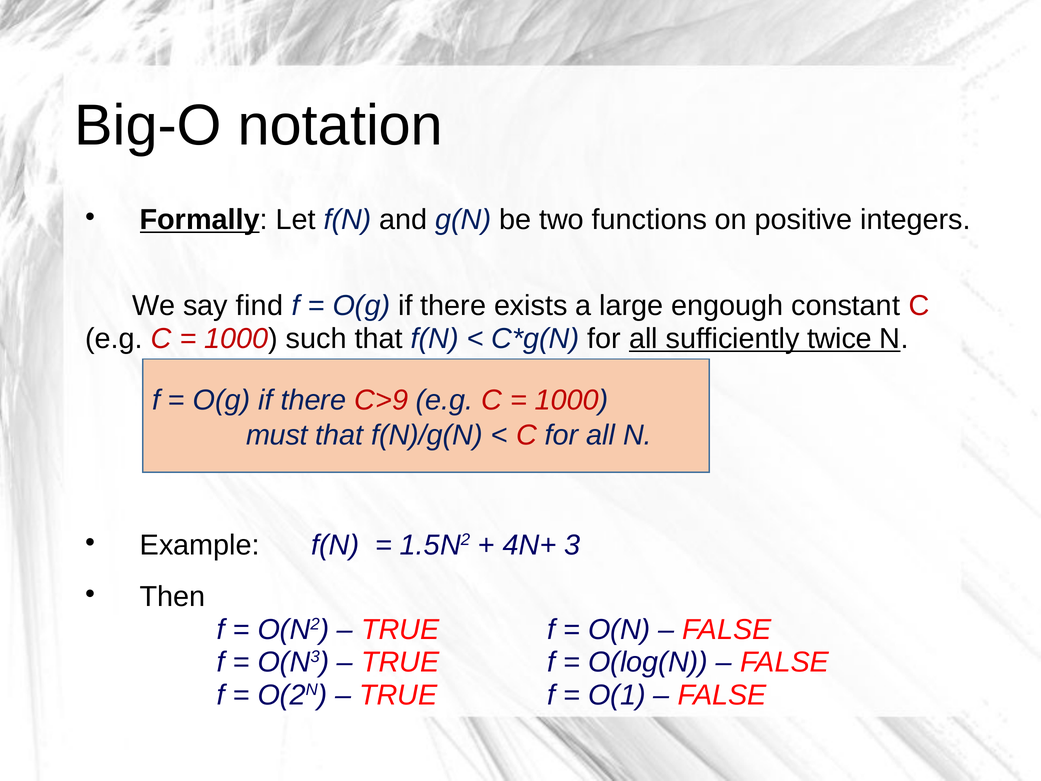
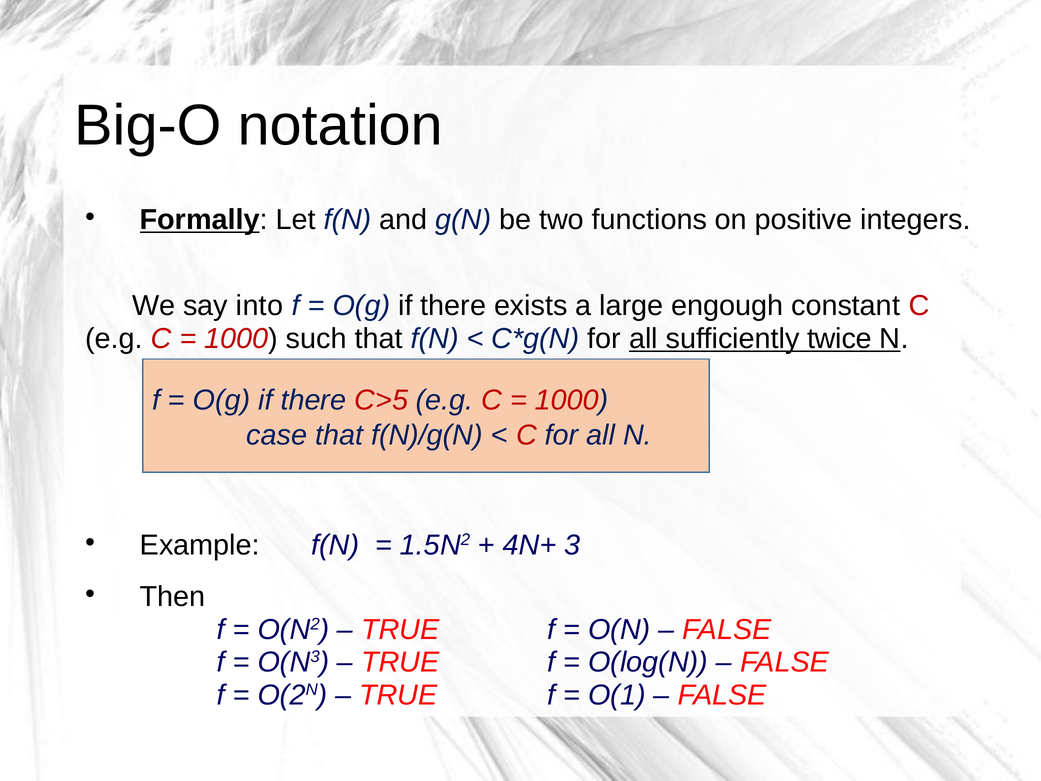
find: find -> into
C>9: C>9 -> C>5
must: must -> case
